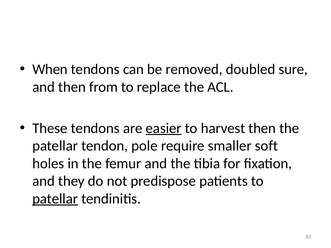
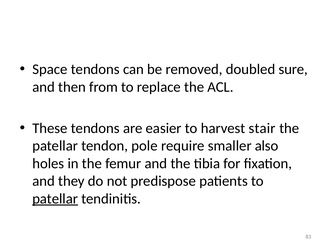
When: When -> Space
easier underline: present -> none
harvest then: then -> stair
soft: soft -> also
